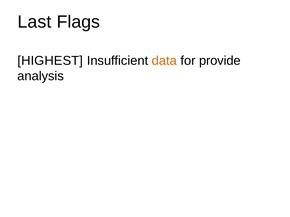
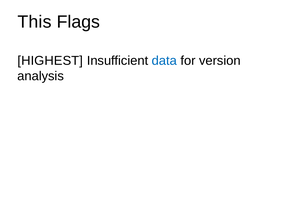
Last: Last -> This
data colour: orange -> blue
provide: provide -> version
